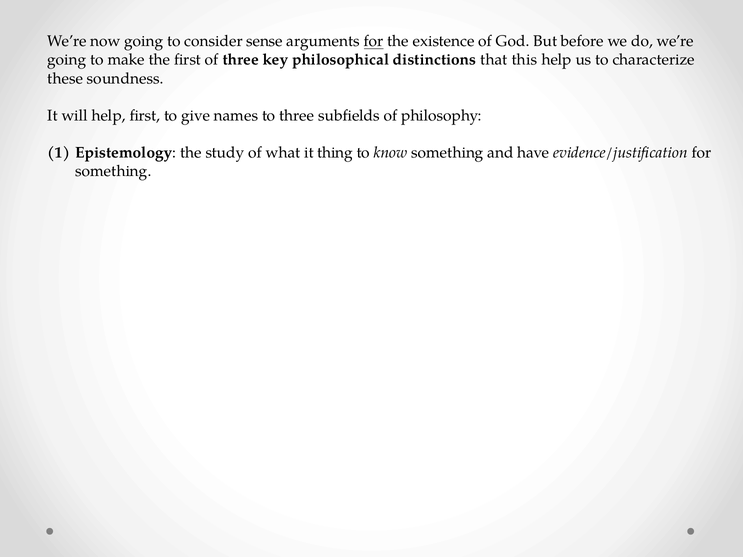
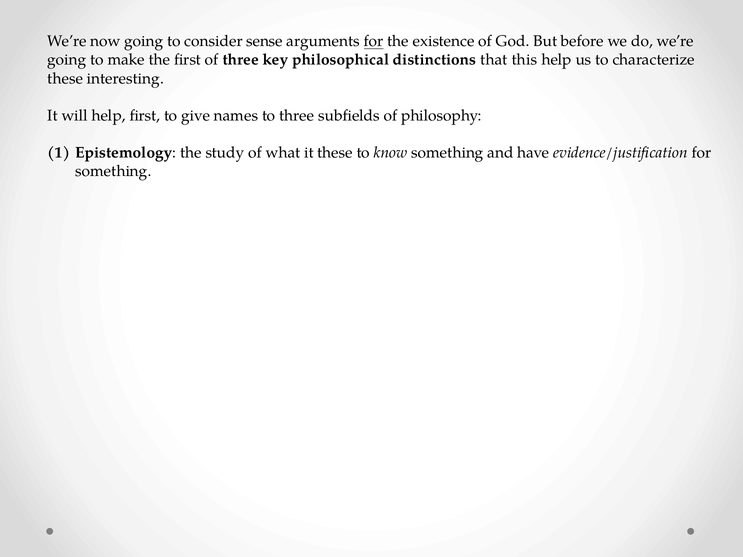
soundness: soundness -> interesting
it thing: thing -> these
